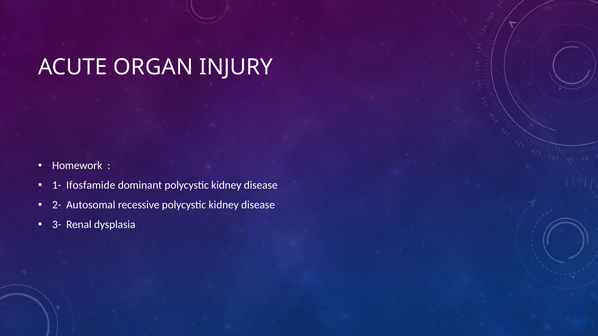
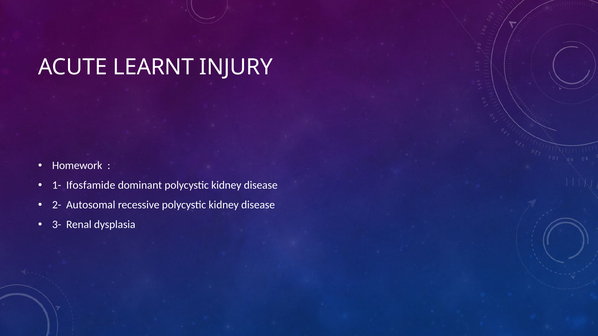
ORGAN: ORGAN -> LEARNT
